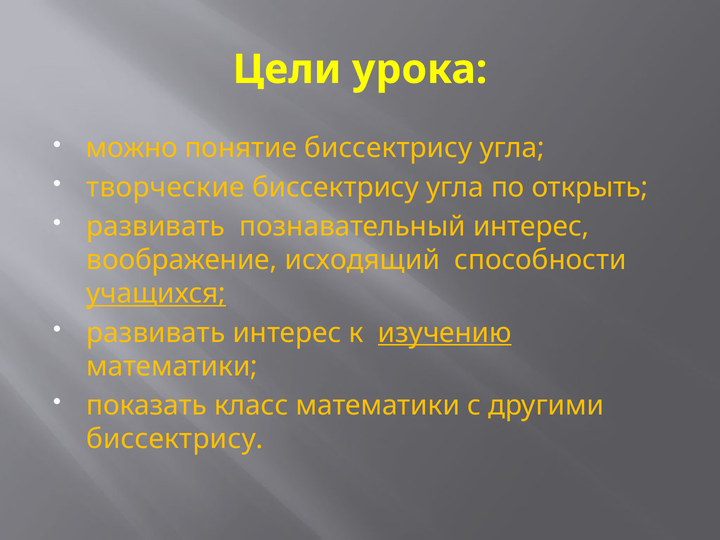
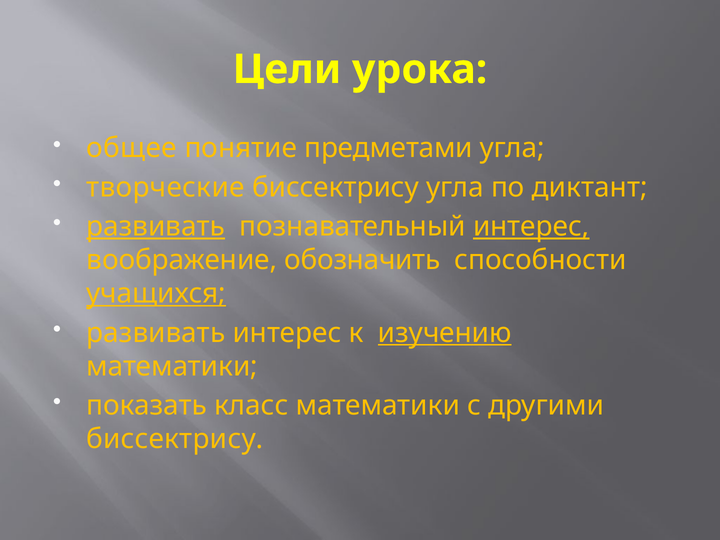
можно: можно -> общее
понятие биссектрису: биссектрису -> предметами
открыть: открыть -> диктант
развивать at (156, 227) underline: none -> present
интерес at (531, 227) underline: none -> present
исходящий: исходящий -> обозначить
